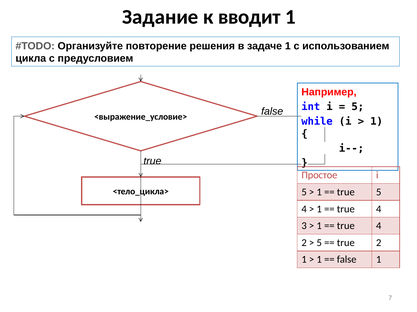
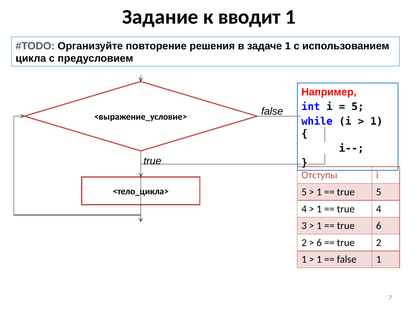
Простое: Простое -> Отступы
4 at (379, 226): 4 -> 6
5 at (319, 243): 5 -> 6
